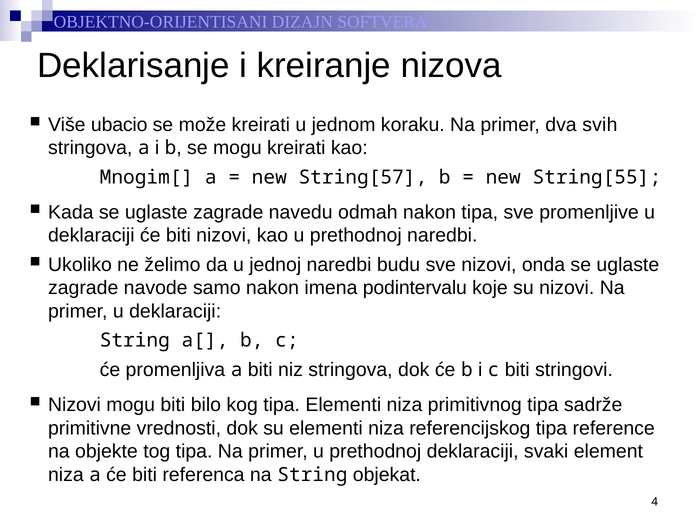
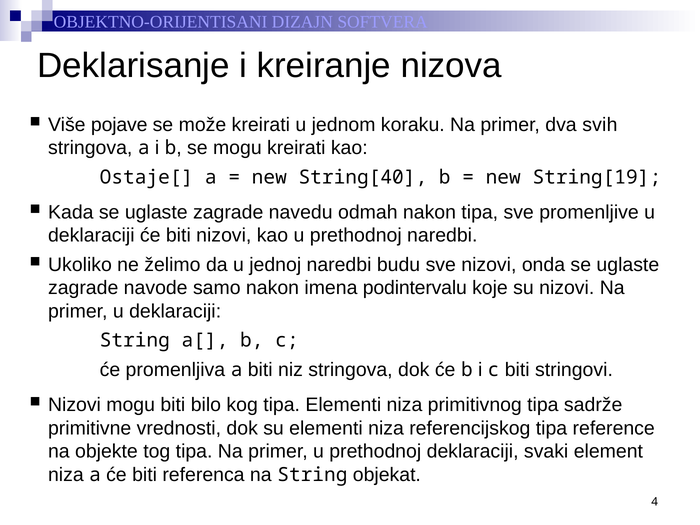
ubacio: ubacio -> pojave
Mnogim[: Mnogim[ -> Ostaje[
String[57: String[57 -> String[40
String[55: String[55 -> String[19
